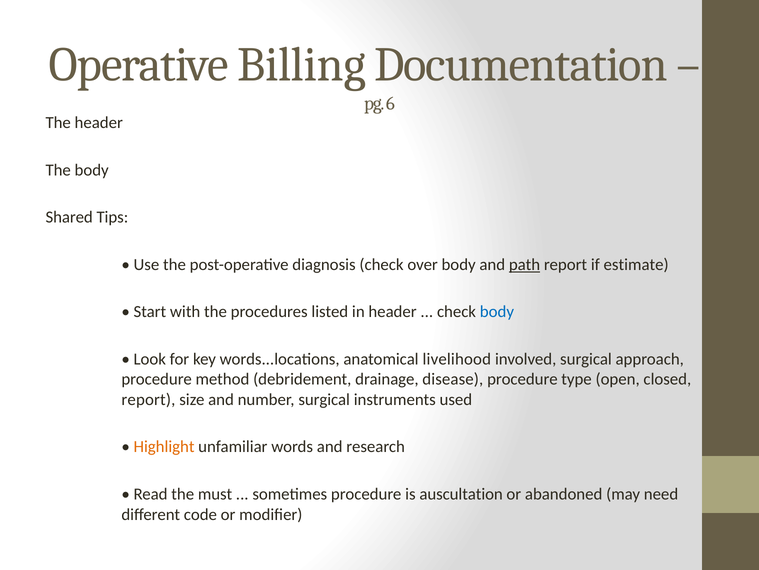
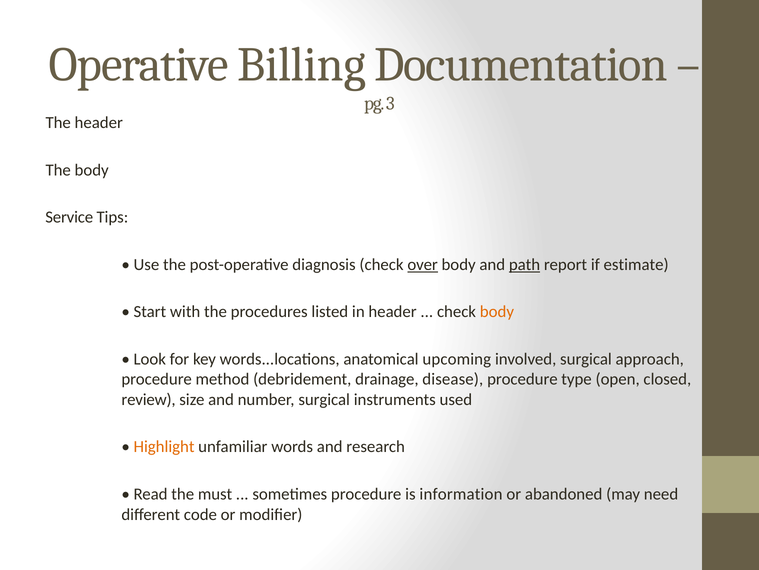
6: 6 -> 3
Shared: Shared -> Service
over underline: none -> present
body at (497, 311) colour: blue -> orange
livelihood: livelihood -> upcoming
report at (148, 399): report -> review
auscultation: auscultation -> information
